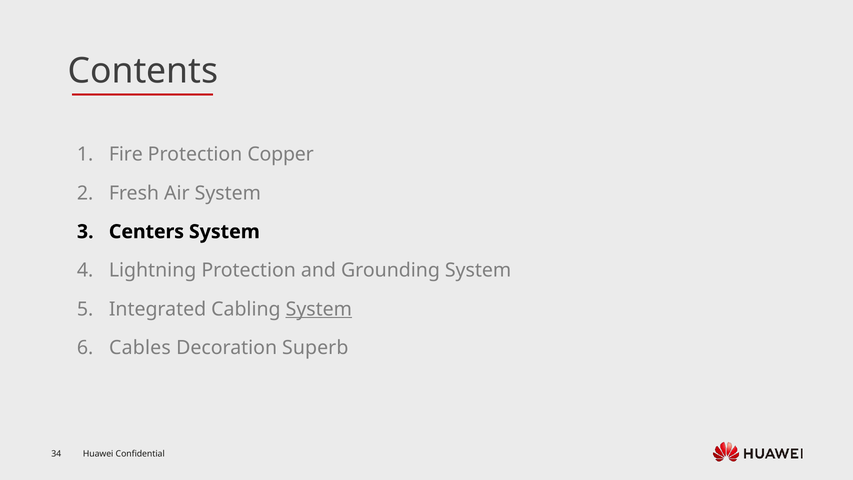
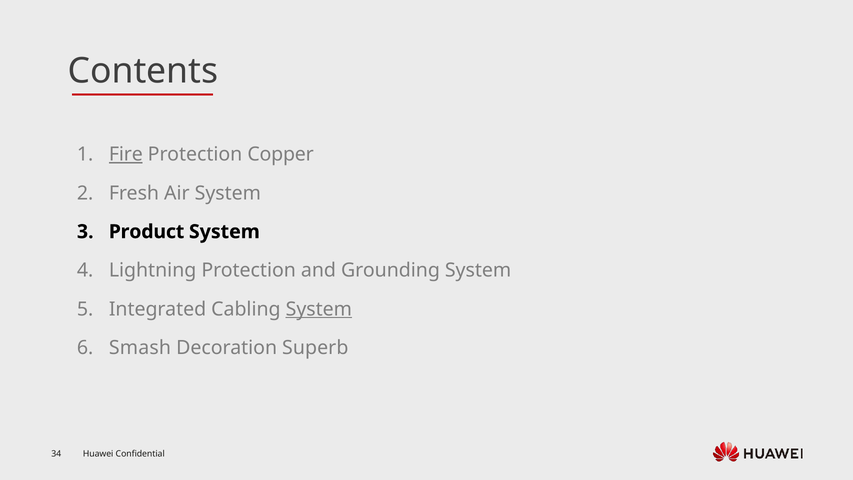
Fire underline: none -> present
Centers: Centers -> Product
Cables: Cables -> Smash
